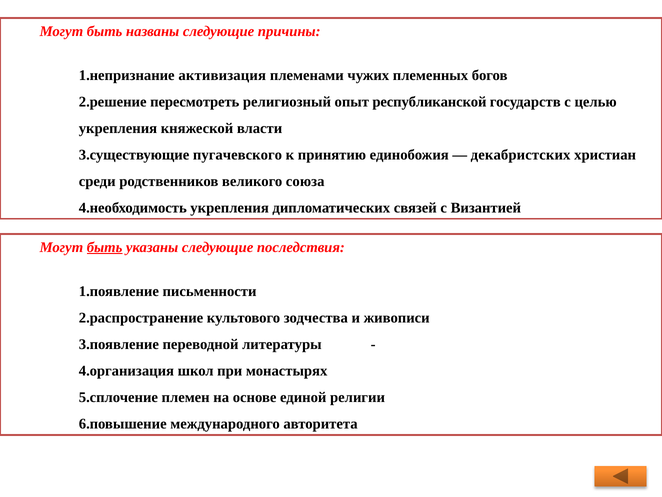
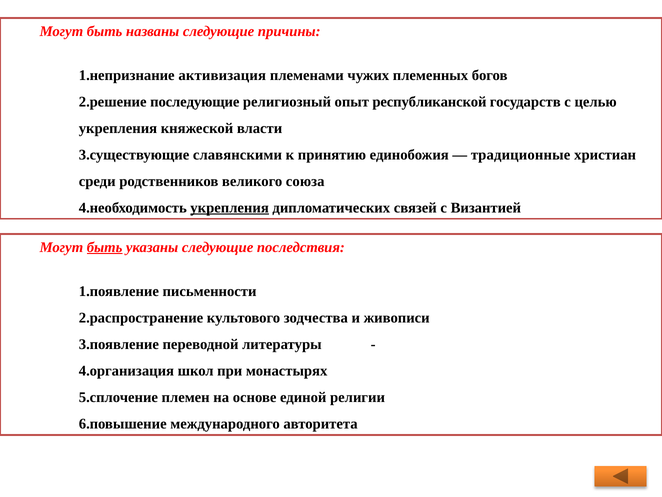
пересмотреть: пересмотреть -> последующие
пугачевского: пугачевского -> славянскими
декабристских: декабристских -> традиционные
укрепления at (230, 208) underline: none -> present
